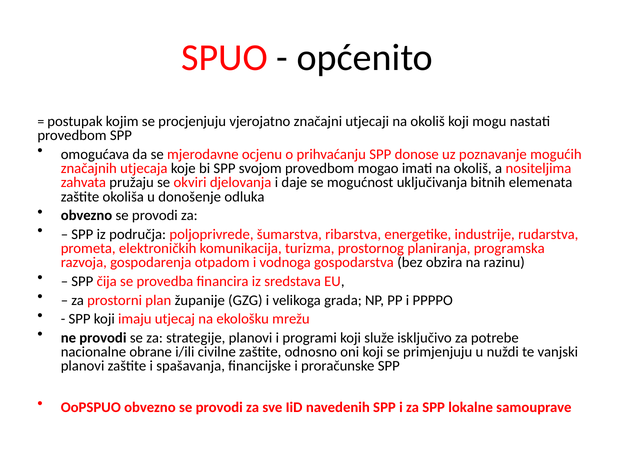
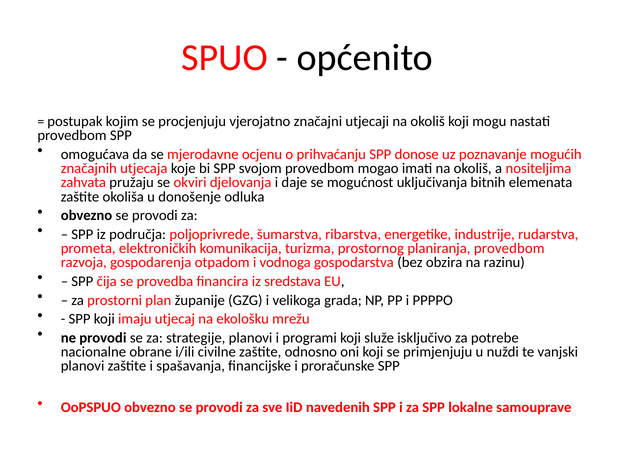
planiranja programska: programska -> provedbom
